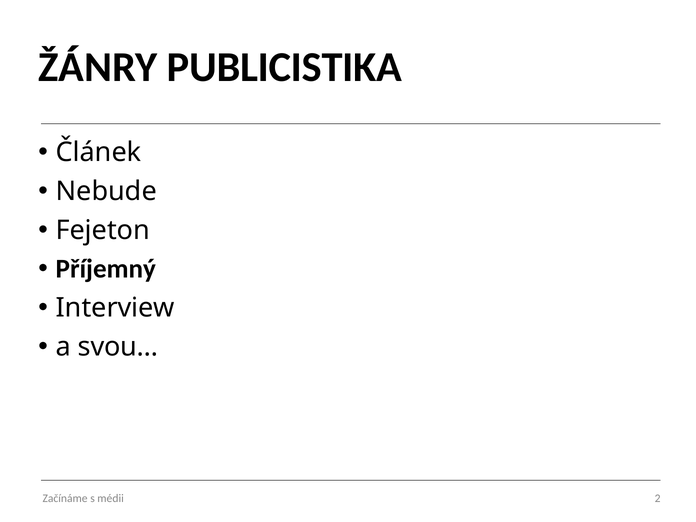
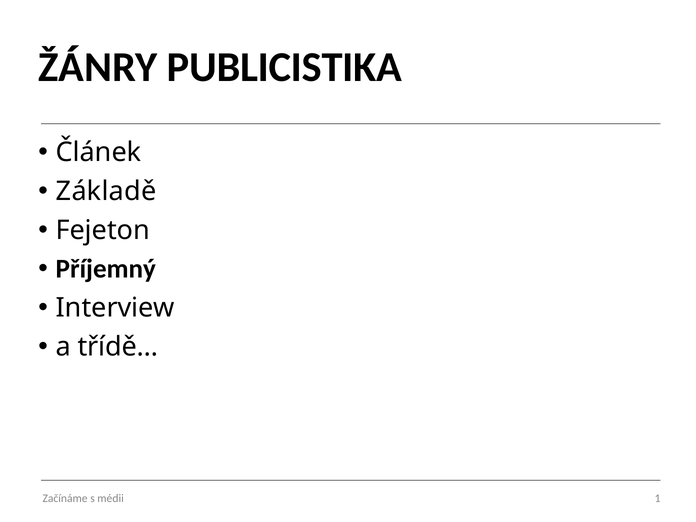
Nebude: Nebude -> Základě
svou…: svou… -> třídě…
2: 2 -> 1
